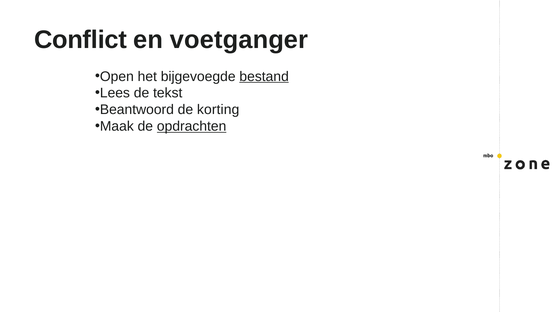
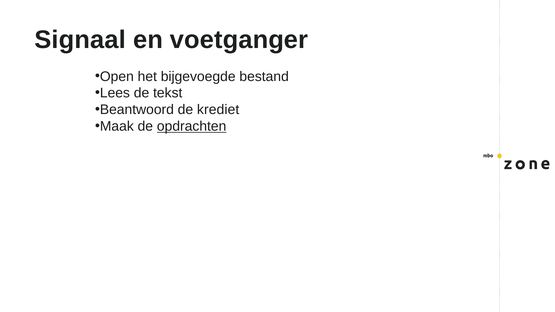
Conflict: Conflict -> Signaal
bestand underline: present -> none
korting: korting -> krediet
